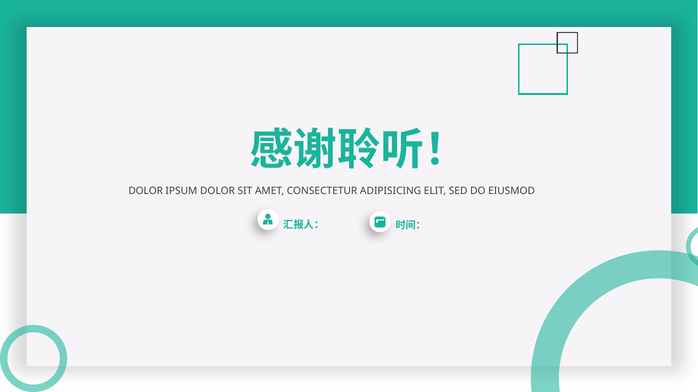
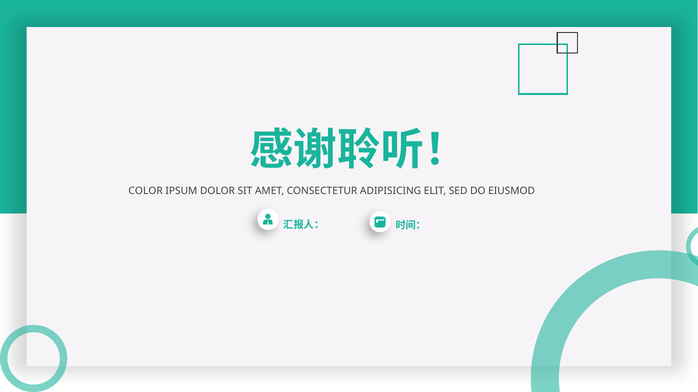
DOLOR at (146, 191): DOLOR -> COLOR
